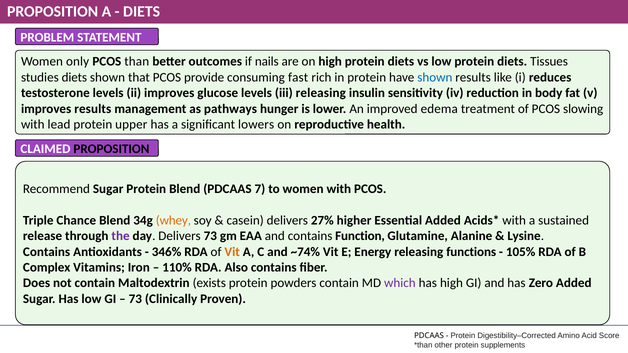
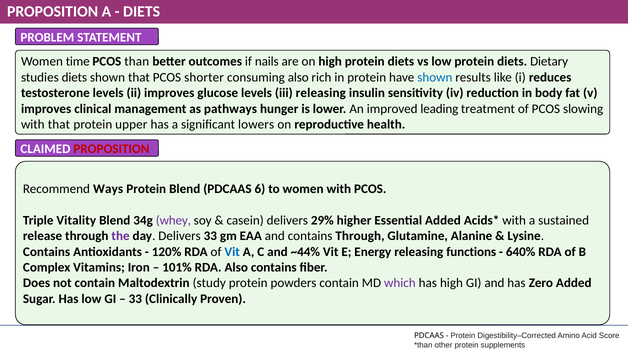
only: only -> time
Tissues: Tissues -> Dietary
provide: provide -> shorter
consuming fast: fast -> also
improves results: results -> clinical
edema: edema -> leading
with lead: lead -> that
PROPOSITION at (111, 149) colour: black -> red
Recommend Sugar: Sugar -> Ways
7: 7 -> 6
Chance: Chance -> Vitality
whey colour: orange -> purple
27%: 27% -> 29%
Delivers 73: 73 -> 33
contains Function: Function -> Through
346%: 346% -> 120%
Vit at (232, 252) colour: orange -> blue
~74%: ~74% -> ~44%
105%: 105% -> 640%
110%: 110% -> 101%
exists: exists -> study
73 at (135, 299): 73 -> 33
